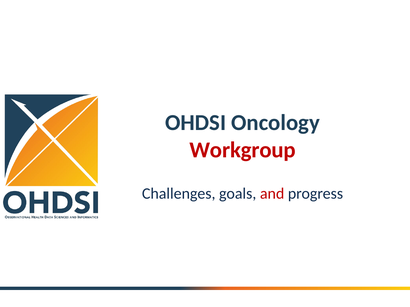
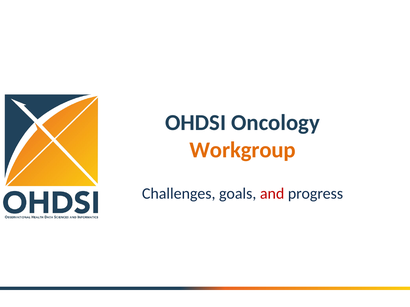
Workgroup colour: red -> orange
